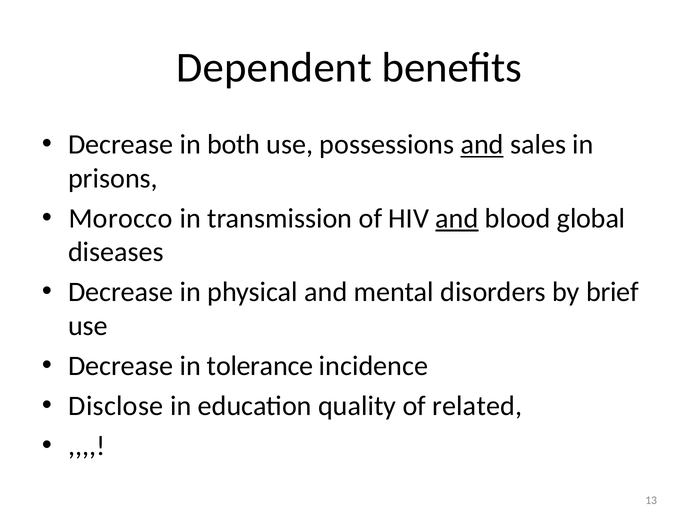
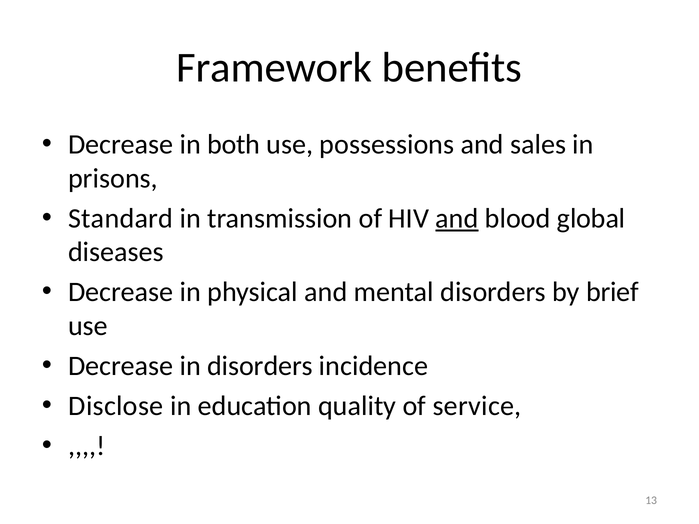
Dependent: Dependent -> Framework
and at (482, 145) underline: present -> none
Morocco: Morocco -> Standard
in tolerance: tolerance -> disorders
related: related -> service
